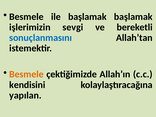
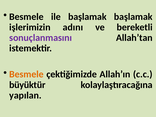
sevgi: sevgi -> adını
sonuçlanmasını colour: blue -> purple
kendisini: kendisini -> büyüktür
